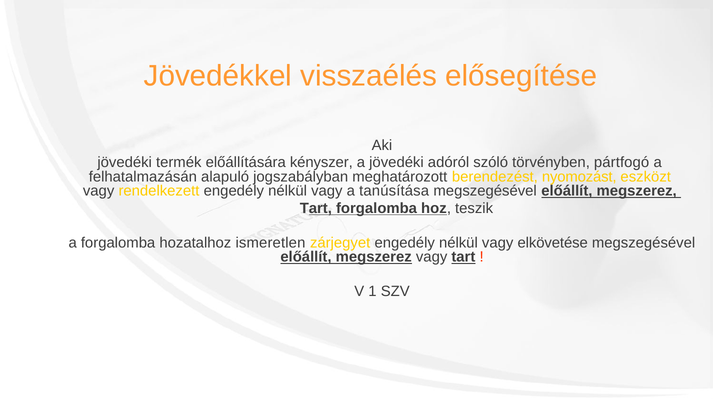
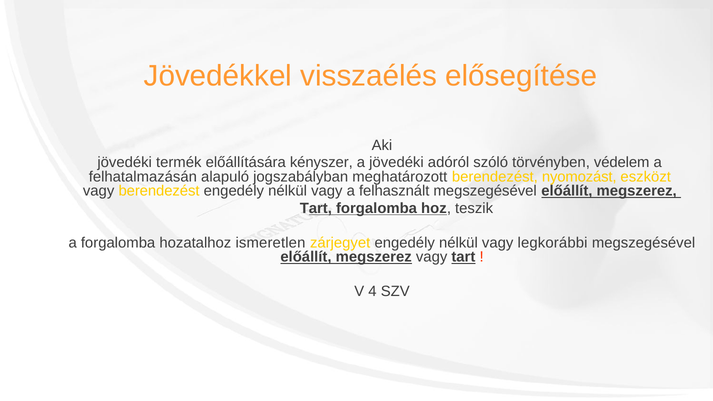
pártfogó: pártfogó -> védelem
vagy rendelkezett: rendelkezett -> berendezést
tanúsítása: tanúsítása -> felhasznált
elkövetése: elkövetése -> legkorábbi
1: 1 -> 4
